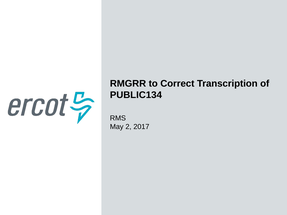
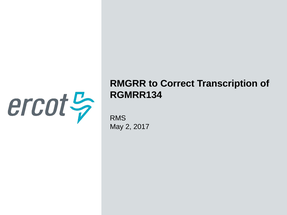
PUBLIC134: PUBLIC134 -> RGMRR134
